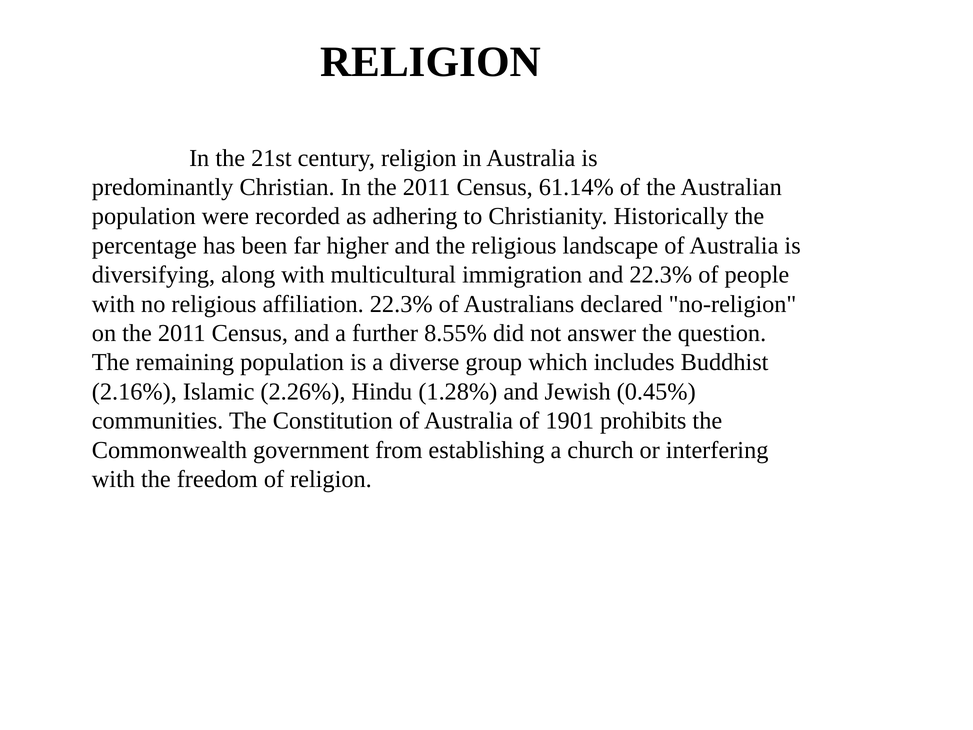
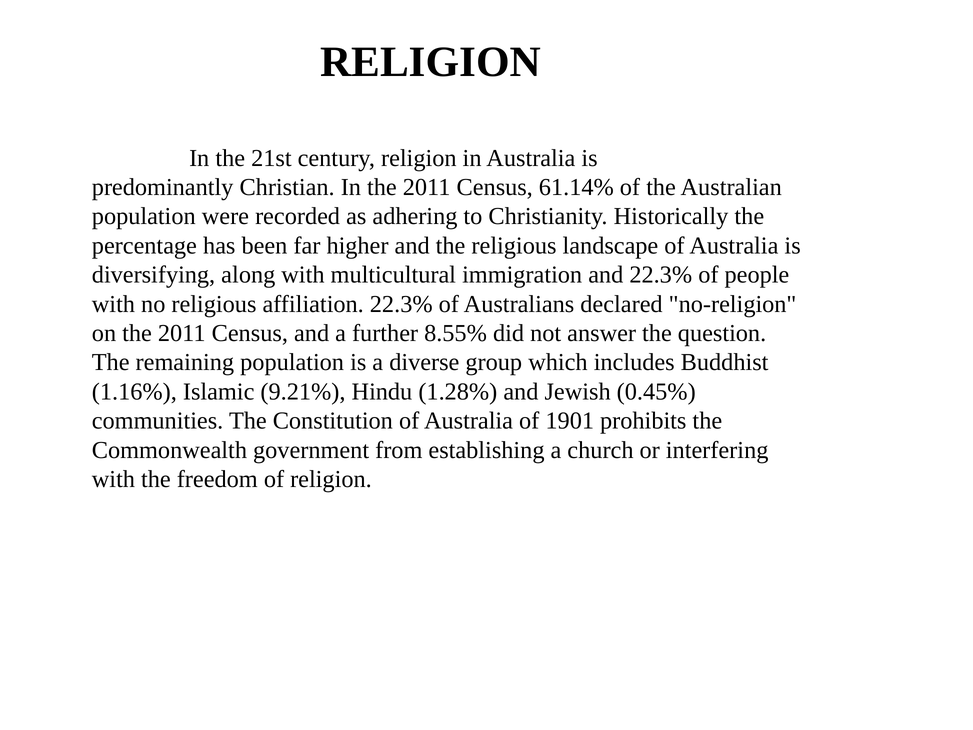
2.16%: 2.16% -> 1.16%
2.26%: 2.26% -> 9.21%
